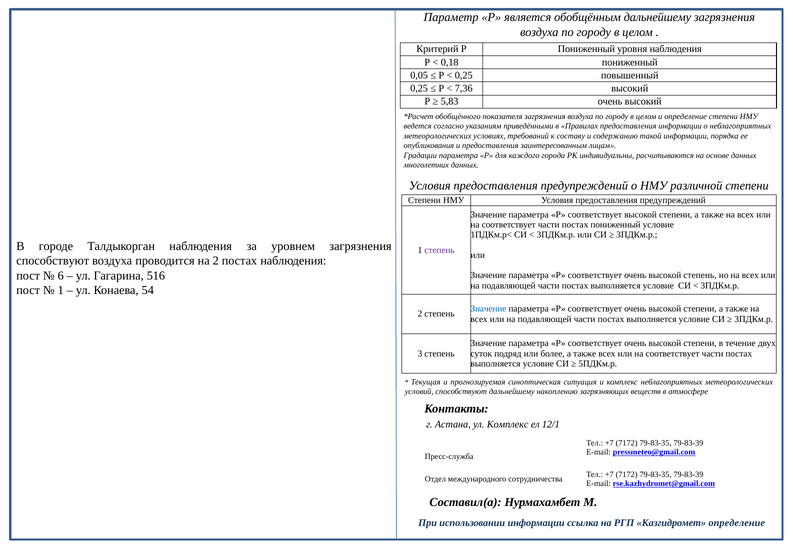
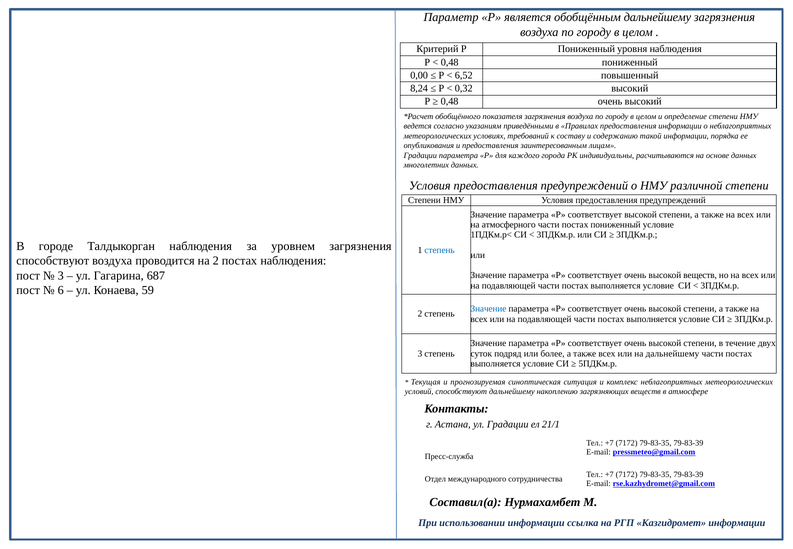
0,18 at (450, 62): 0,18 -> 0,48
0,05: 0,05 -> 0,00
0,25 at (464, 75): 0,25 -> 6,52
0,25 at (419, 88): 0,25 -> 8,24
7,36: 7,36 -> 0,32
5,83 at (450, 101): 5,83 -> 0,48
соответствует at (509, 225): соответствует -> атмосферного
степень at (440, 250) colour: purple -> blue
6 at (61, 276): 6 -> 3
516: 516 -> 687
высокой степень: степень -> веществ
1 at (61, 290): 1 -> 6
54: 54 -> 59
соответствует at (673, 354): соответствует -> дальнейшему
ул Комплекс: Комплекс -> Градации
12/1: 12/1 -> 21/1
Казгидромет определение: определение -> информации
